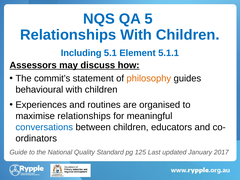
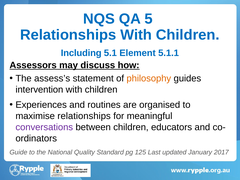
commit’s: commit’s -> assess’s
behavioural: behavioural -> intervention
conversations colour: blue -> purple
